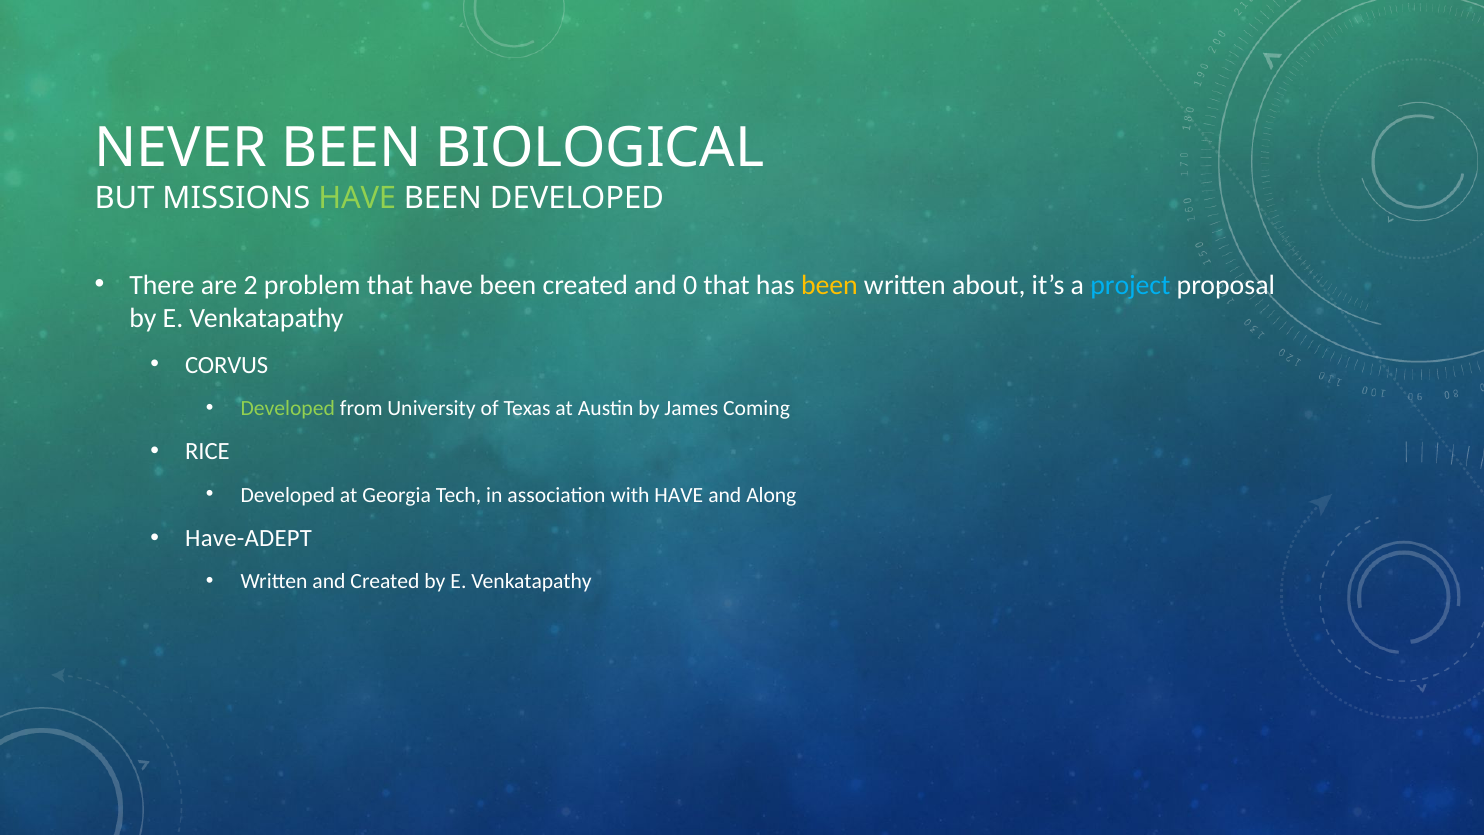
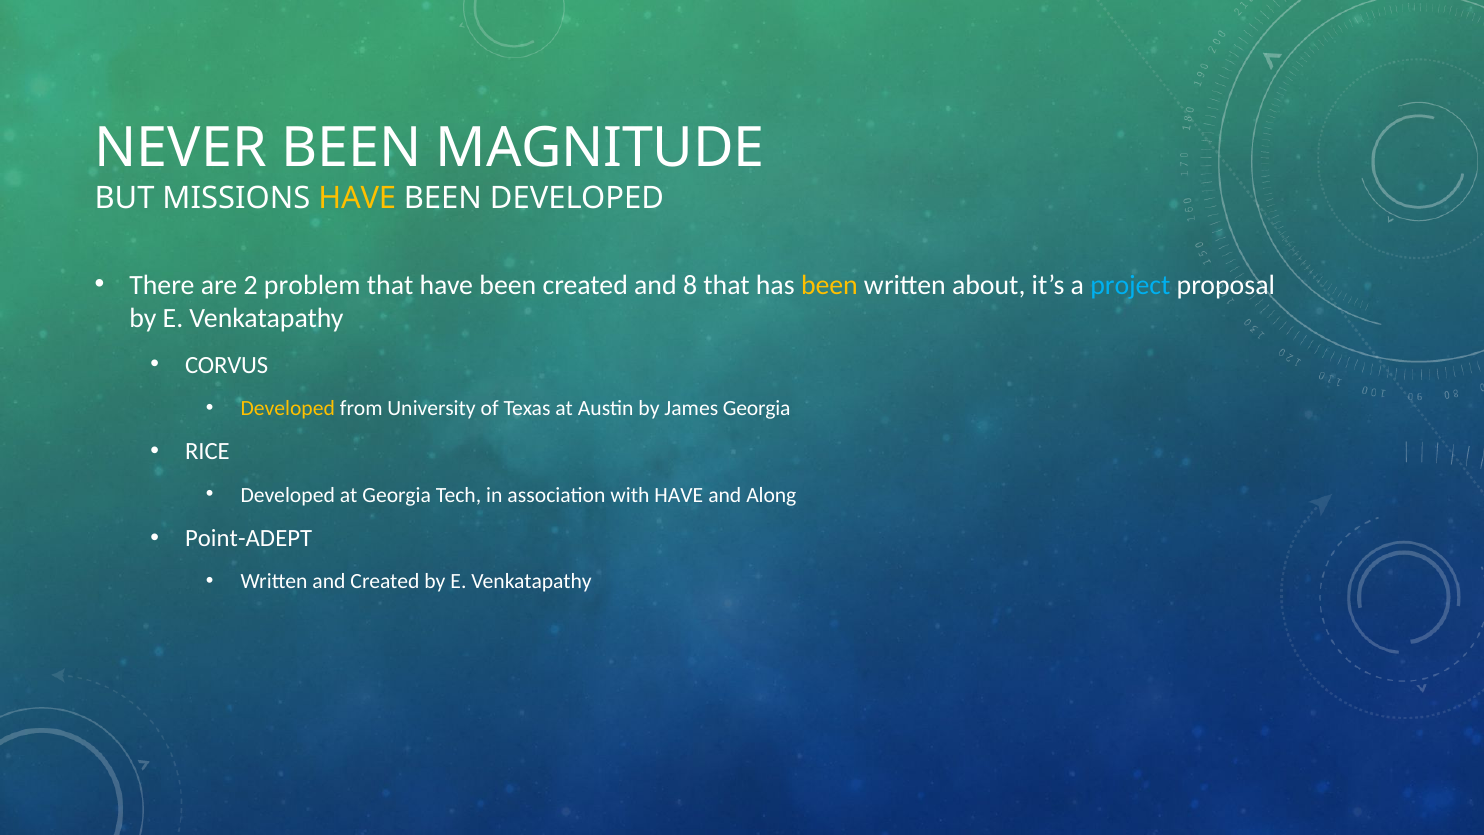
BIOLOGICAL: BIOLOGICAL -> MAGNITUDE
HAVE at (357, 198) colour: light green -> yellow
0: 0 -> 8
Developed at (288, 408) colour: light green -> yellow
James Coming: Coming -> Georgia
Have-ADEPT: Have-ADEPT -> Point-ADEPT
